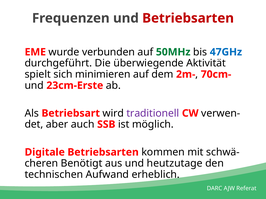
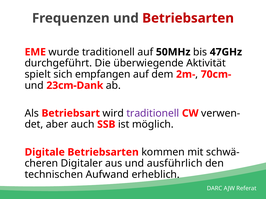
wurde verbunden: verbunden -> traditionell
50MHz colour: green -> black
47GHz colour: blue -> black
minimieren: minimieren -> empfangen
23cm-Erste: 23cm-Erste -> 23cm-Dank
Benötigt: Benötigt -> Digitaler
heutzutage: heutzutage -> ausführlich
